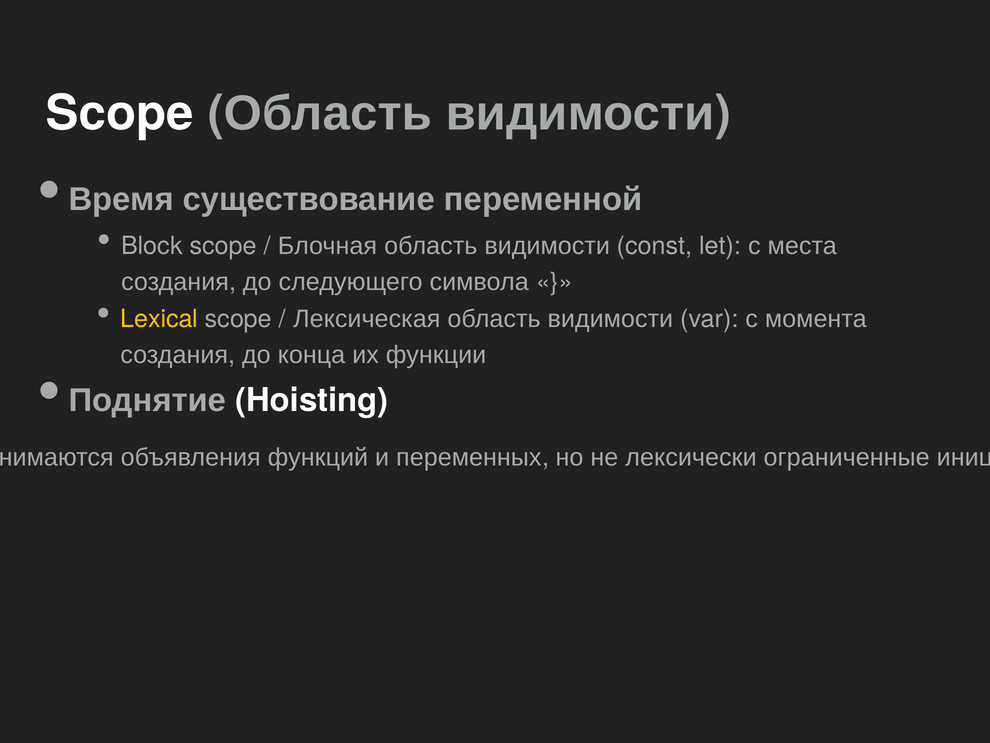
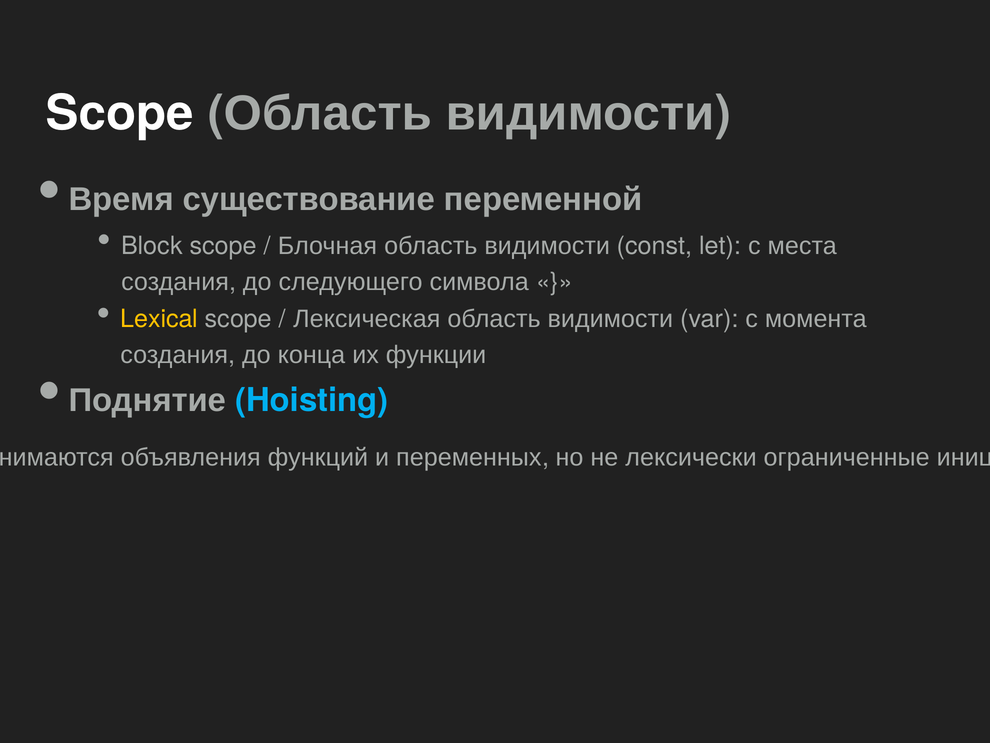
Hoisting colour: white -> light blue
